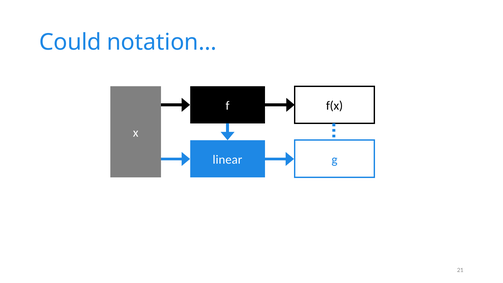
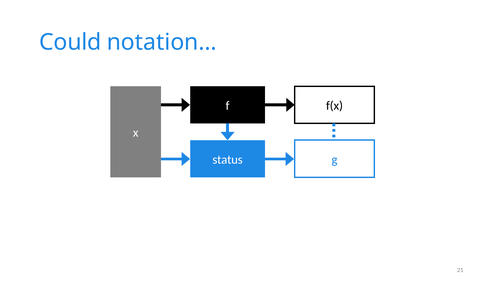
linear: linear -> status
